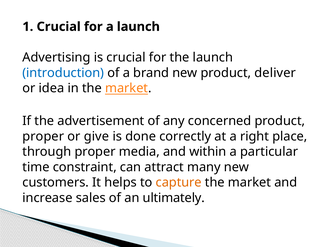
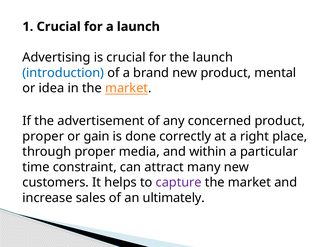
deliver: deliver -> mental
give: give -> gain
capture colour: orange -> purple
